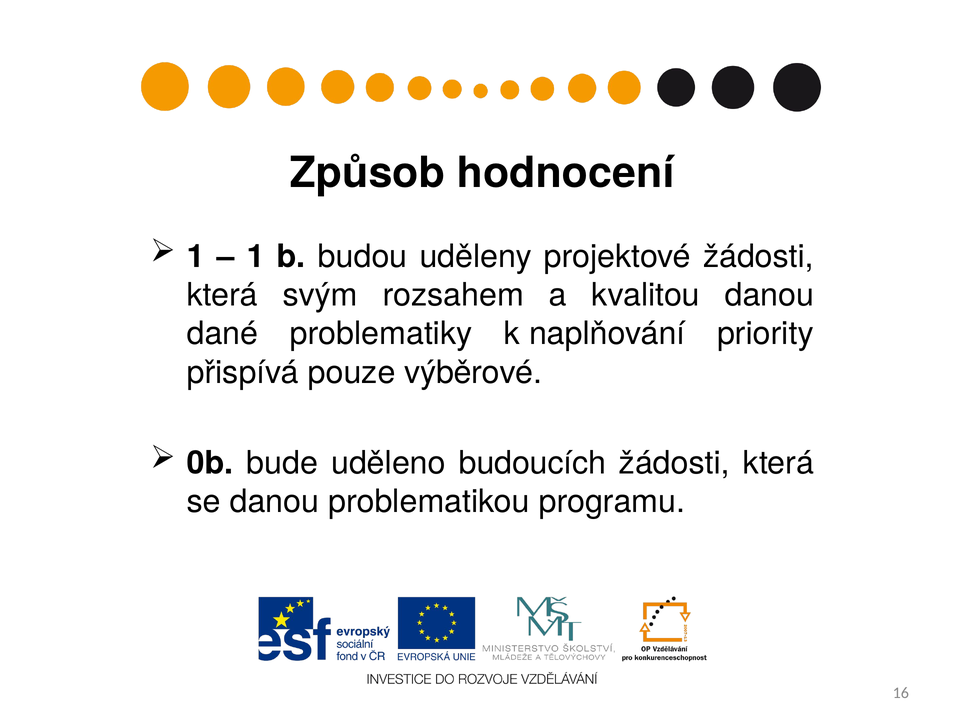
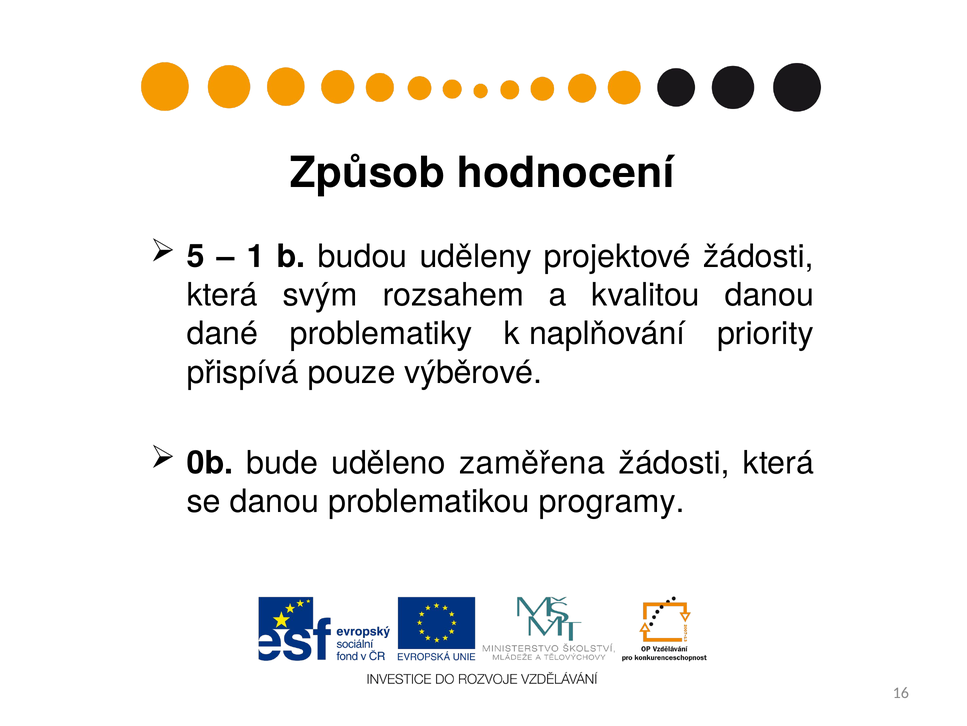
1 at (196, 256): 1 -> 5
budoucích: budoucích -> zaměřena
programu: programu -> programy
